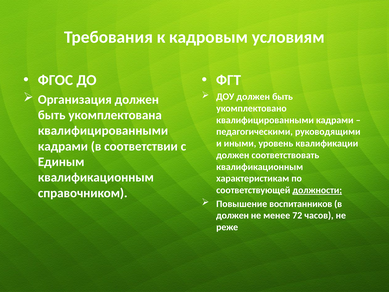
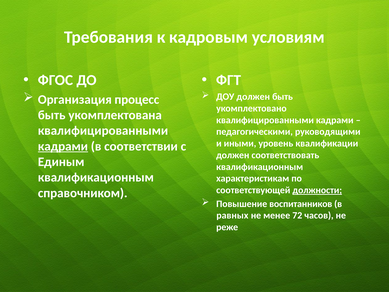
Организация должен: должен -> процесс
кадрами at (63, 146) underline: none -> present
должен at (232, 215): должен -> равных
